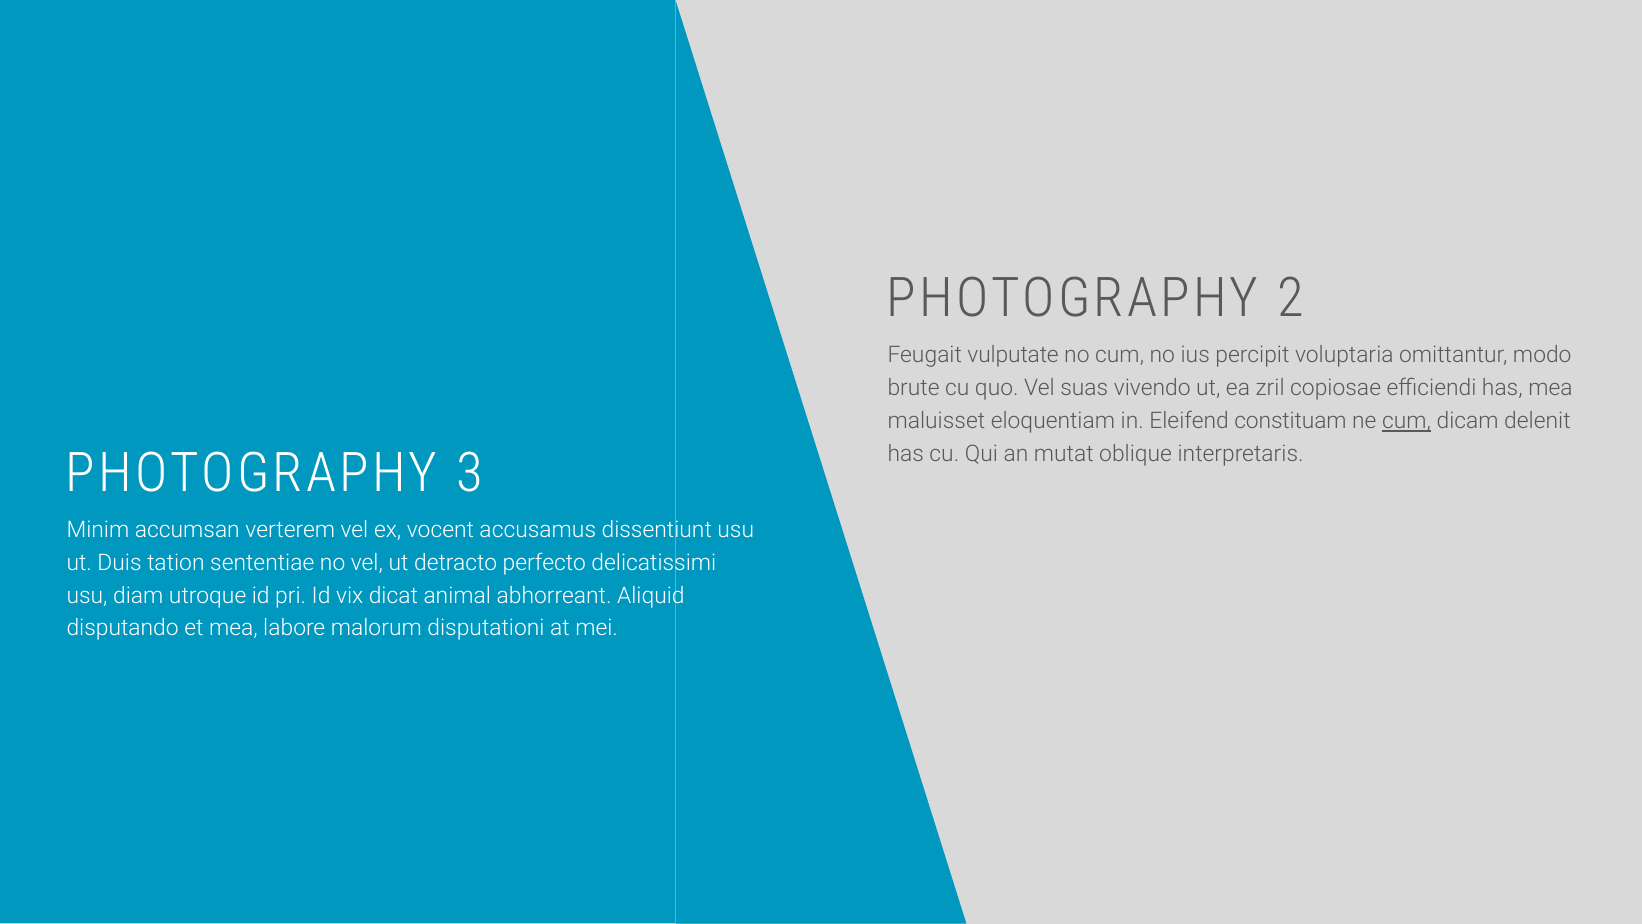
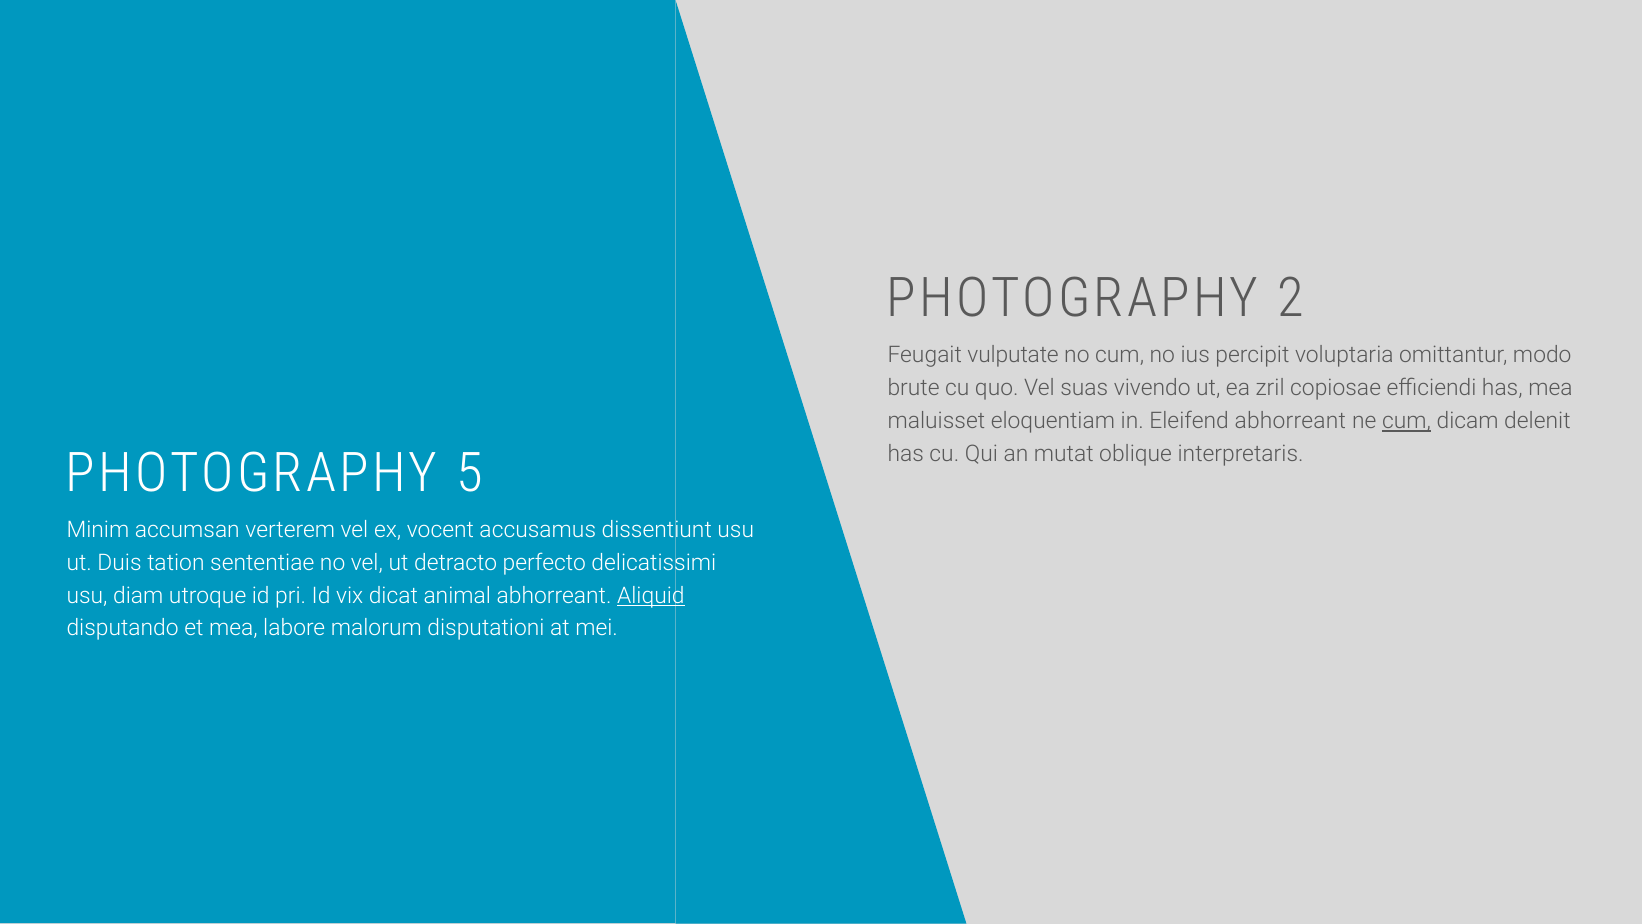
Eleifend constituam: constituam -> abhorreant
3: 3 -> 5
Aliquid underline: none -> present
